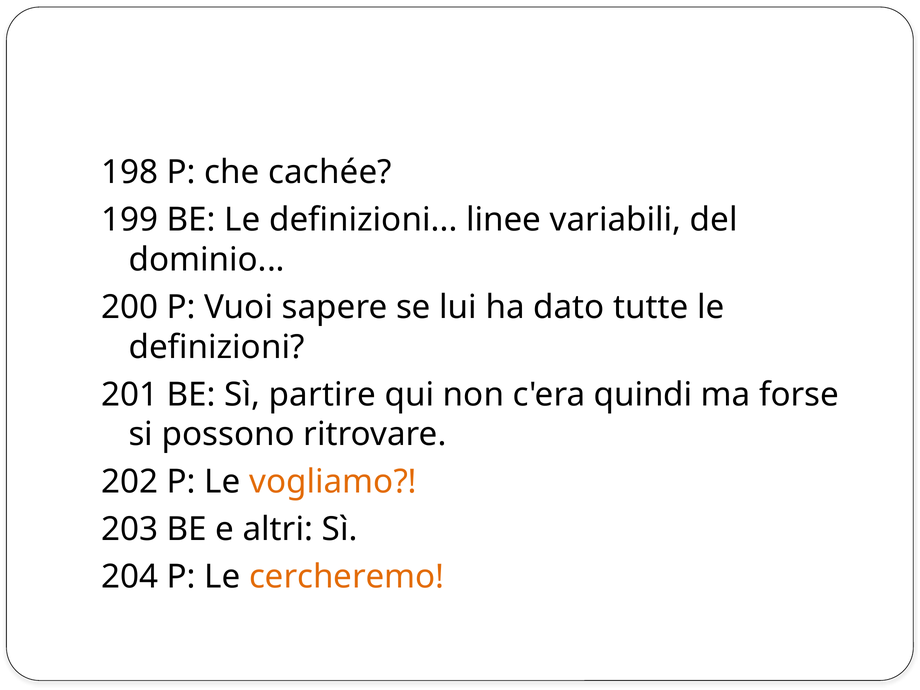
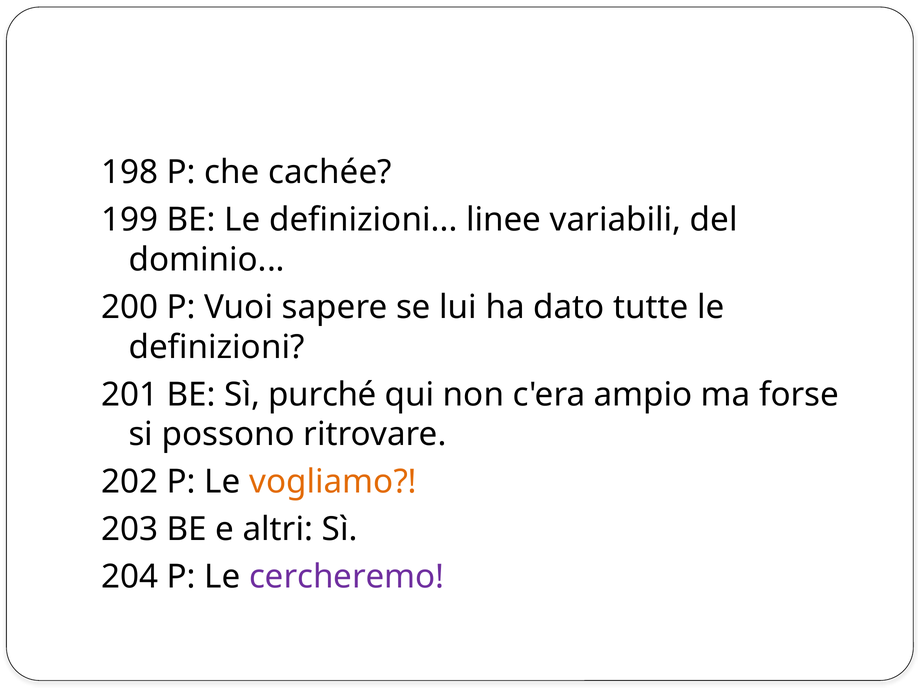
partire: partire -> purché
quindi: quindi -> ampio
cercheremo colour: orange -> purple
